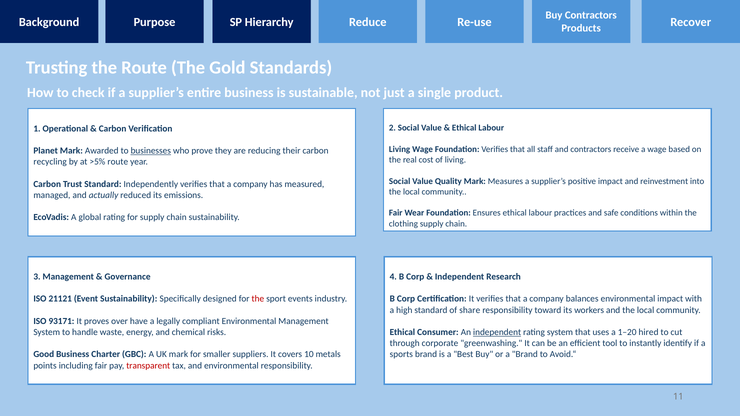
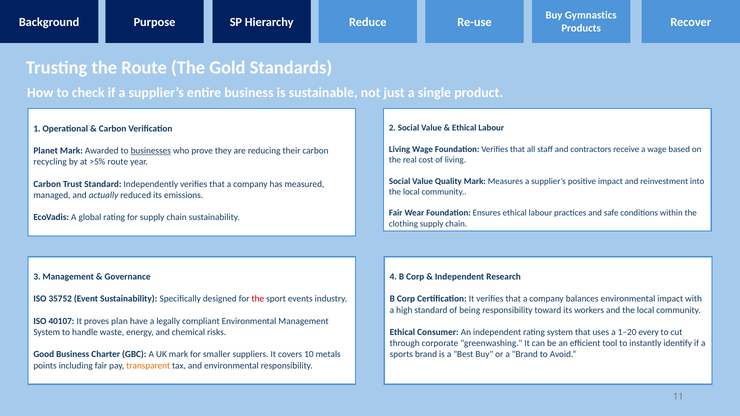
Buy Contractors: Contractors -> Gymnastics
21121: 21121 -> 35752
share: share -> being
93171: 93171 -> 40107
over: over -> plan
independent at (497, 332) underline: present -> none
hired: hired -> every
transparent colour: red -> orange
